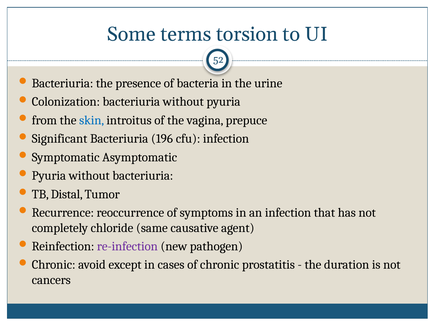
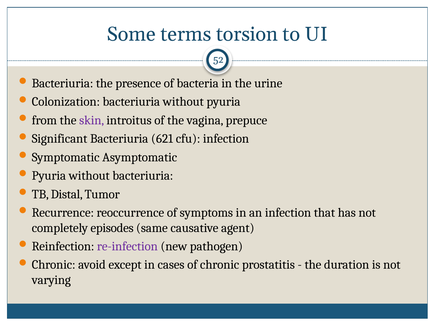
skin colour: blue -> purple
196: 196 -> 621
chloride: chloride -> episodes
cancers: cancers -> varying
